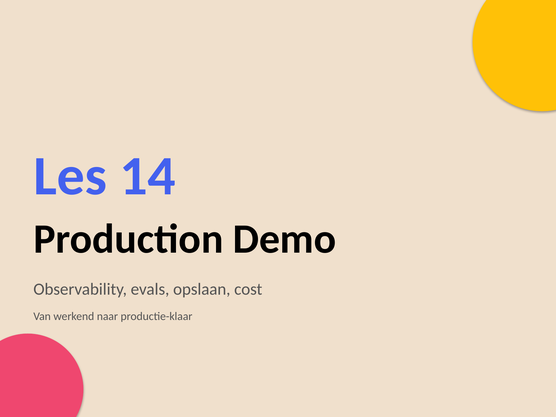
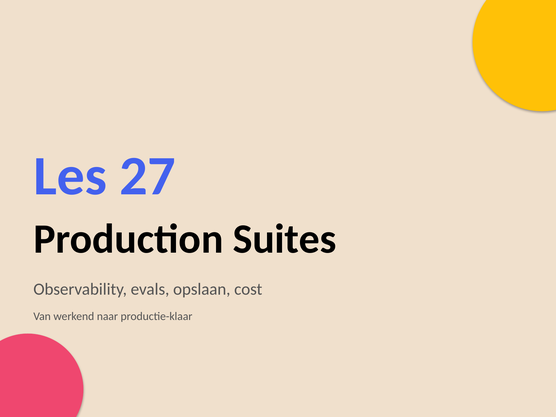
14: 14 -> 27
Demo: Demo -> Suites
